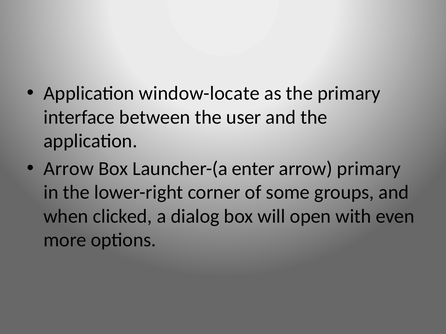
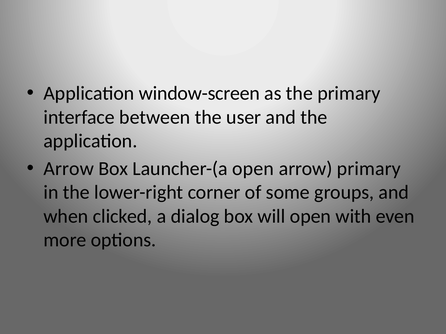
window-locate: window-locate -> window-screen
Launcher-(a enter: enter -> open
